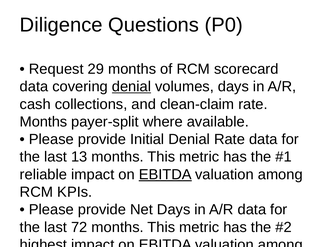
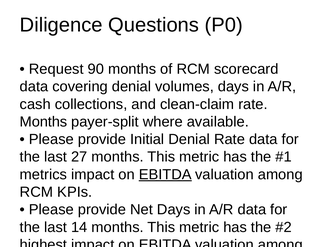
29: 29 -> 90
denial at (131, 87) underline: present -> none
13: 13 -> 27
reliable: reliable -> metrics
72: 72 -> 14
